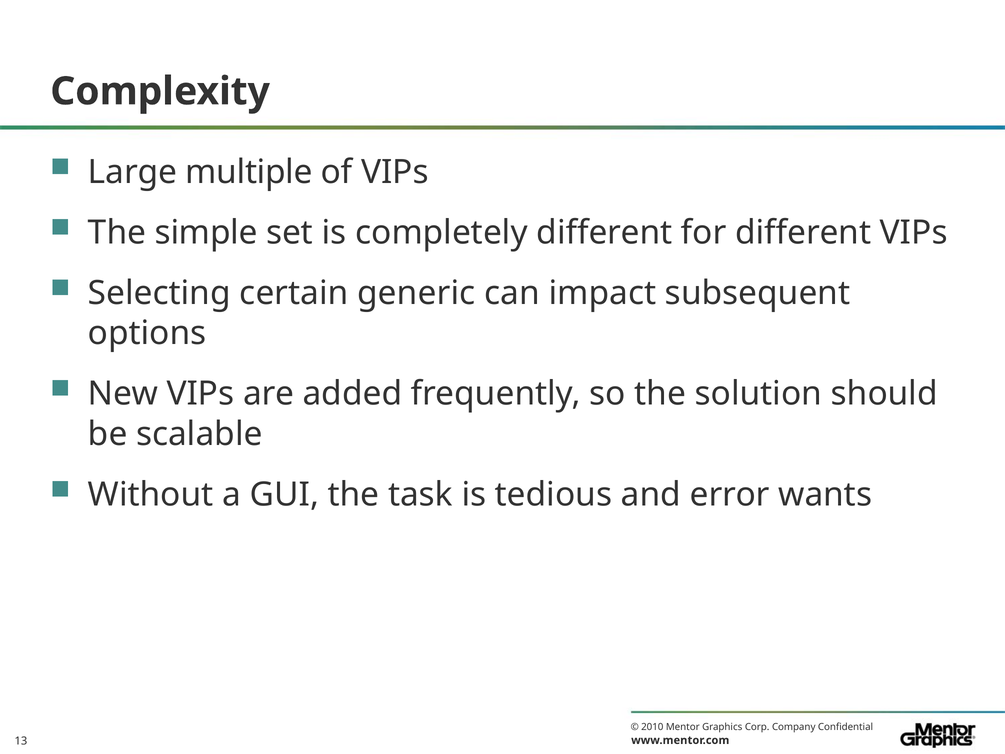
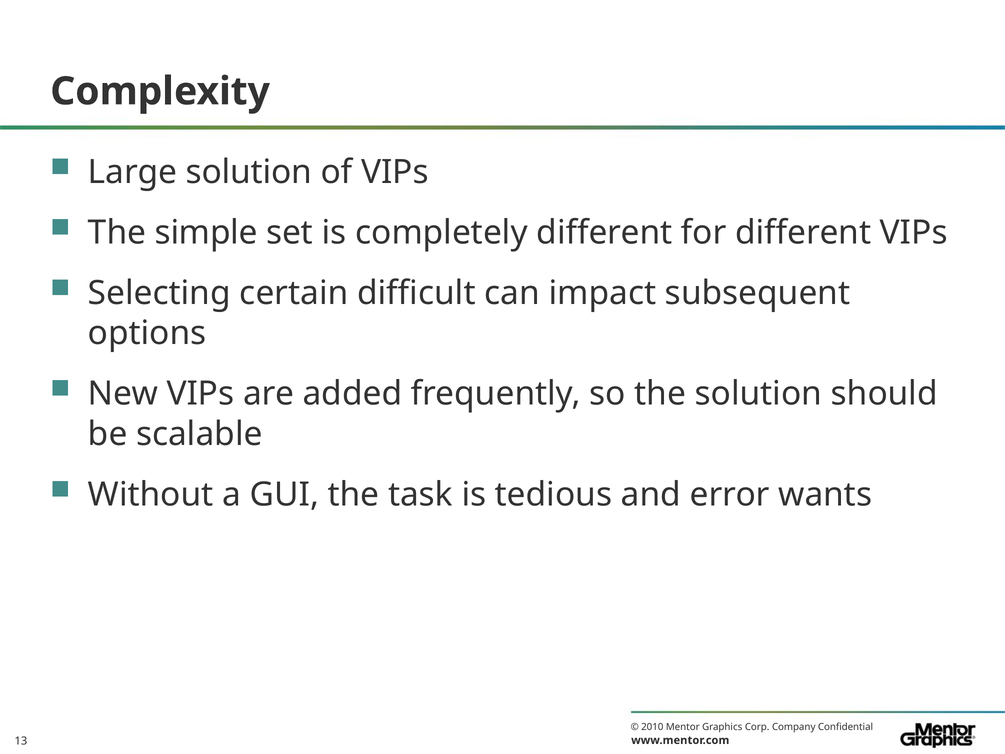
Large multiple: multiple -> solution
generic: generic -> difficult
